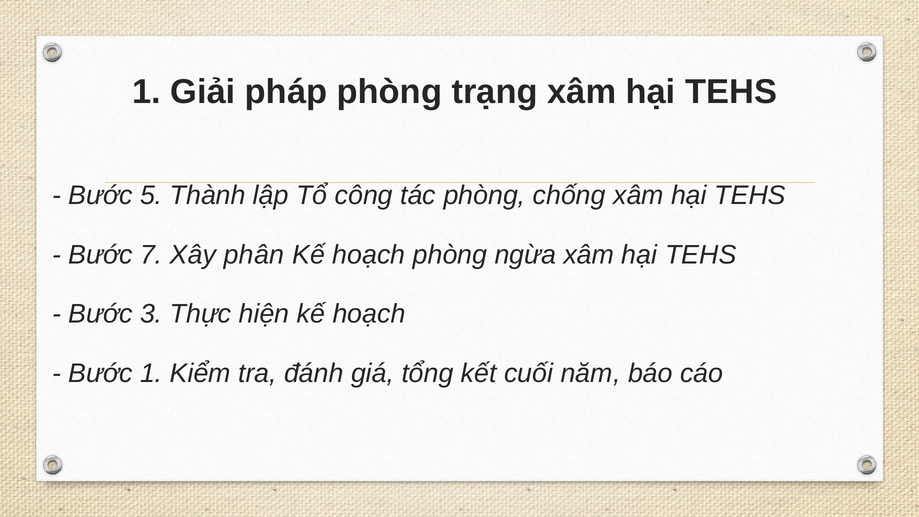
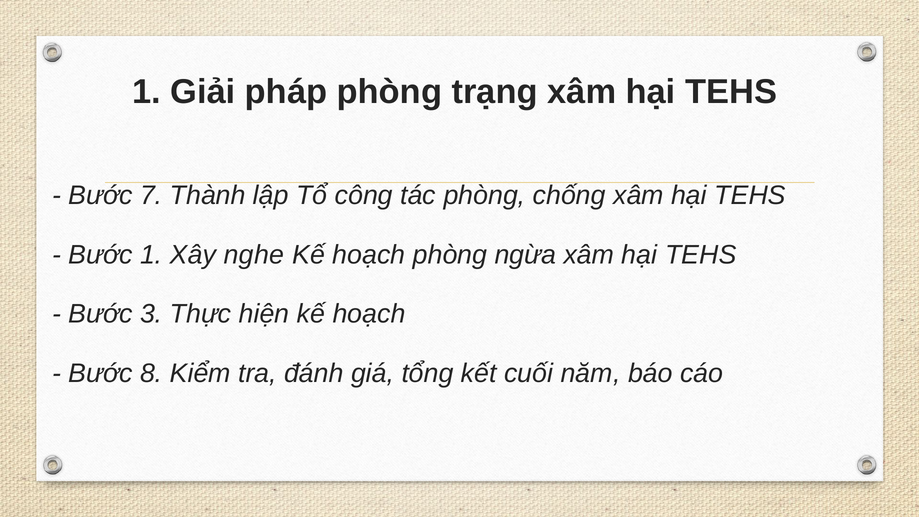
5: 5 -> 7
Bước 7: 7 -> 1
phân: phân -> nghe
Bước 1: 1 -> 8
